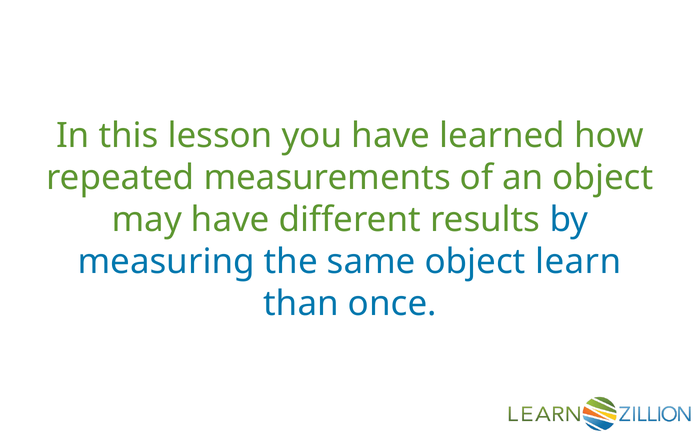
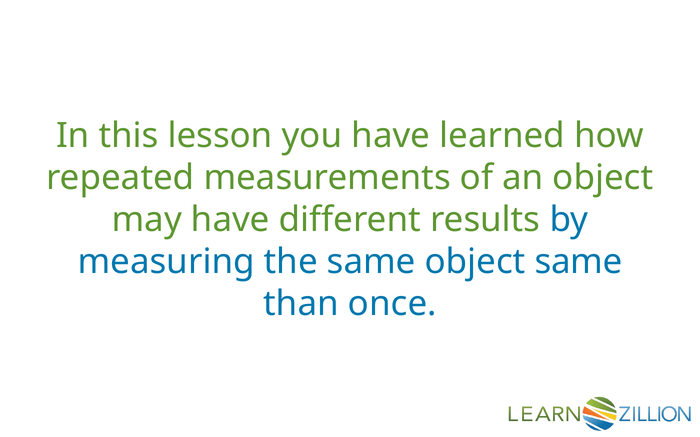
object learn: learn -> same
